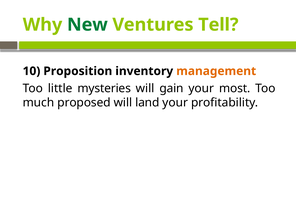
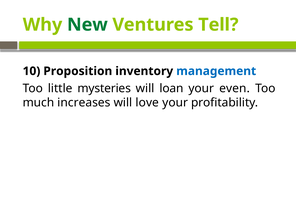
management colour: orange -> blue
gain: gain -> loan
most: most -> even
proposed: proposed -> increases
land: land -> love
